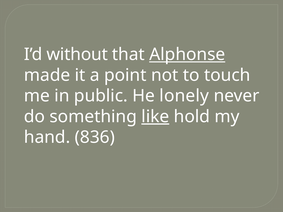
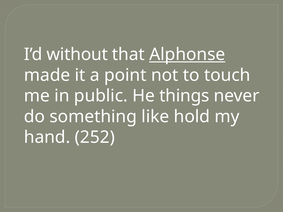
lonely: lonely -> things
like underline: present -> none
836: 836 -> 252
